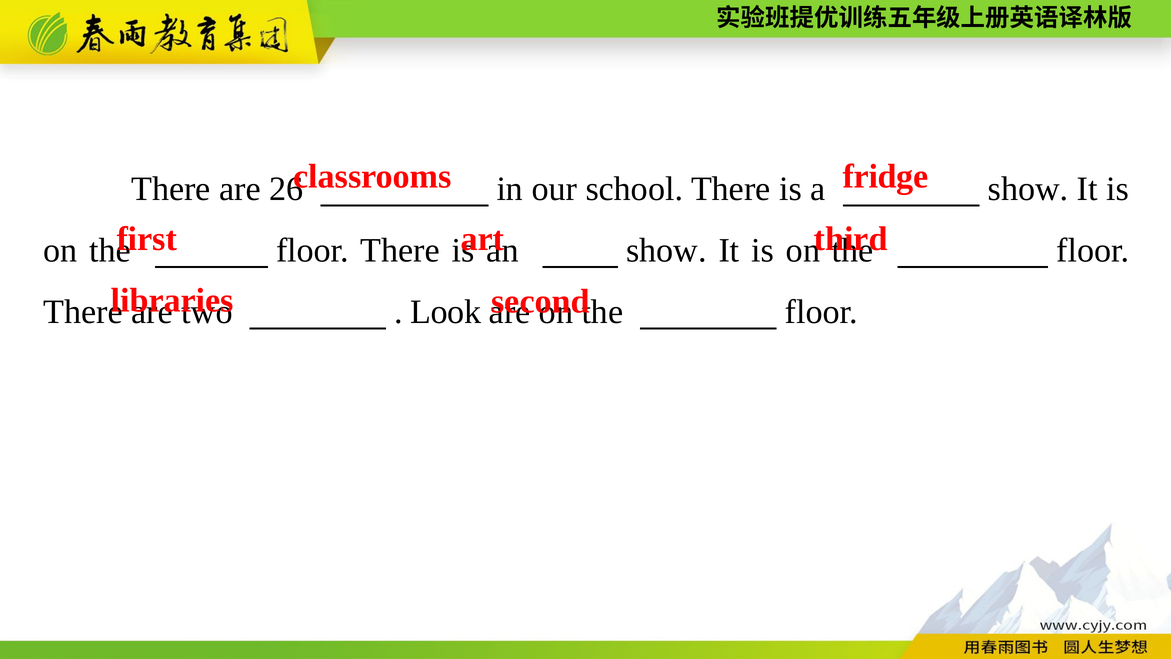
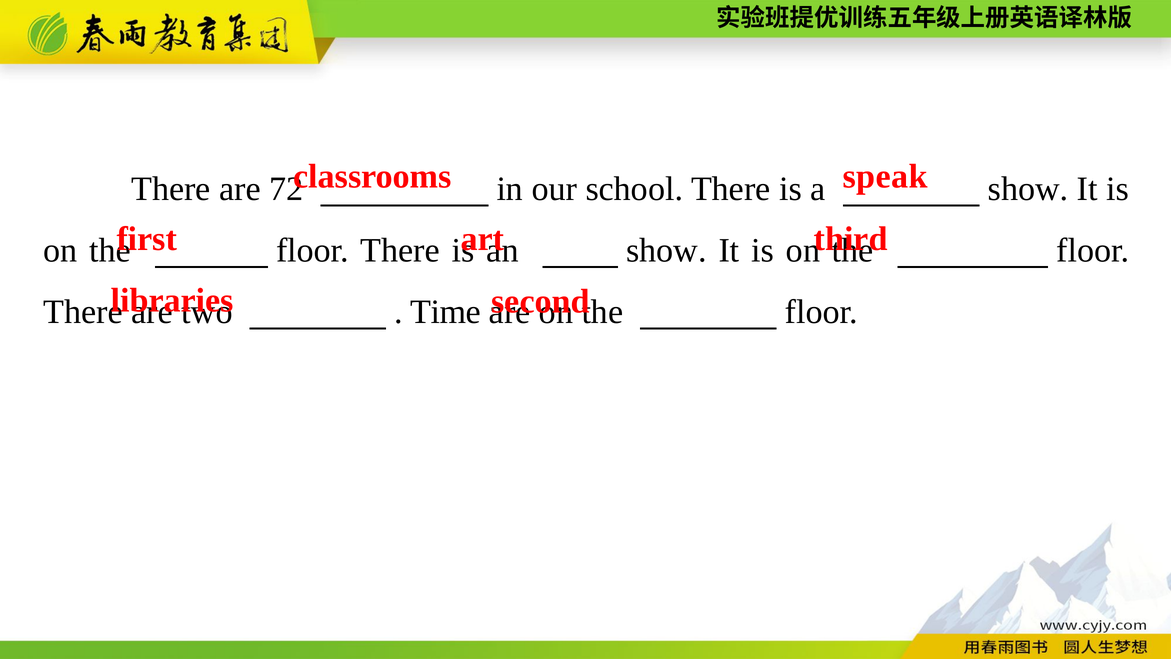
fridge: fridge -> speak
26: 26 -> 72
Look: Look -> Time
